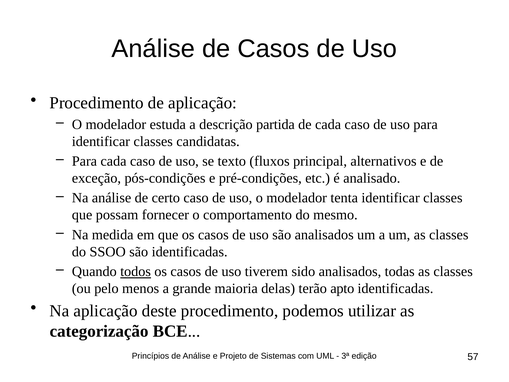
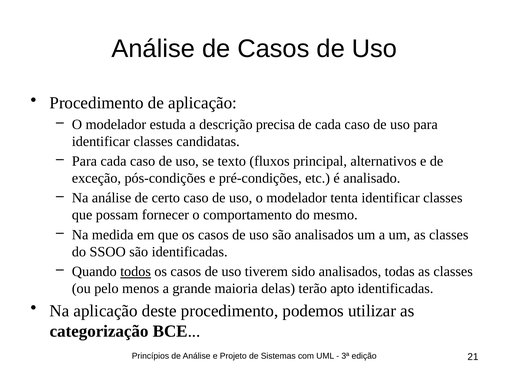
partida: partida -> precisa
57: 57 -> 21
